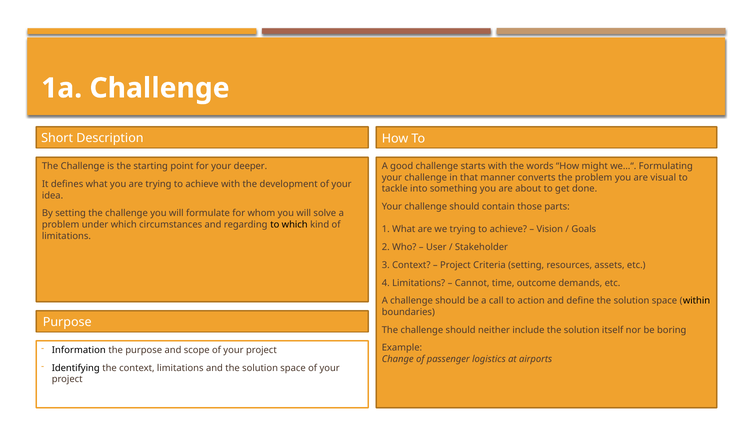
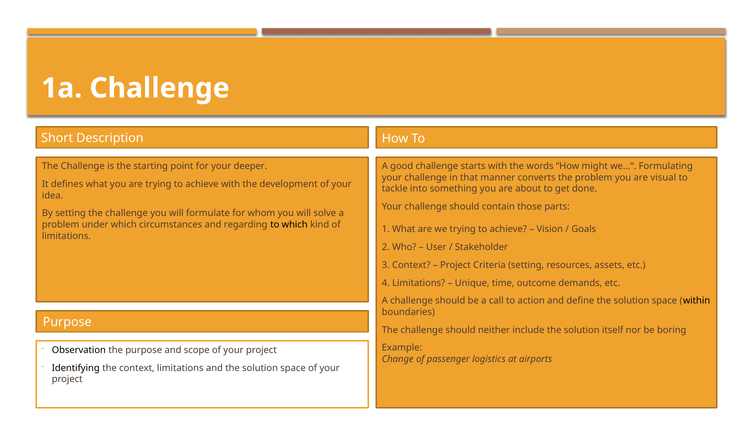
Cannot: Cannot -> Unique
Information: Information -> Observation
